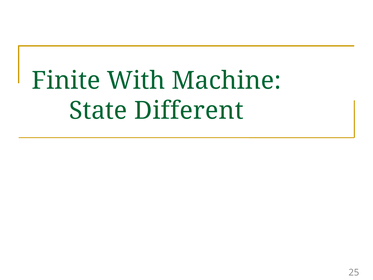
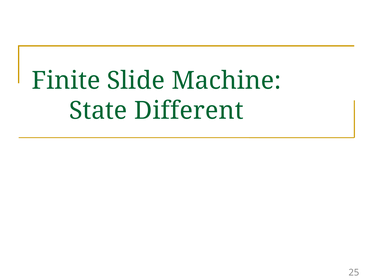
With: With -> Slide
